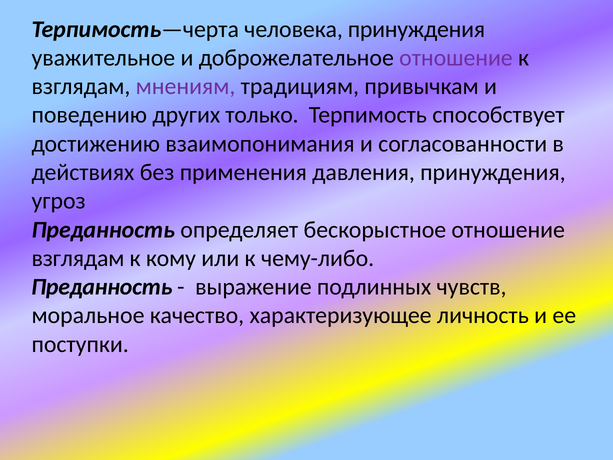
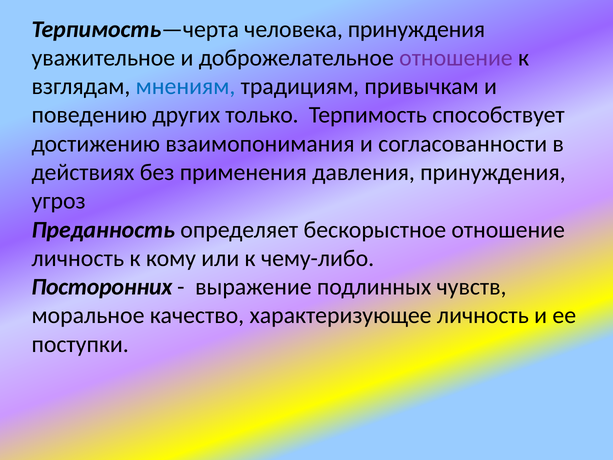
мнениям colour: purple -> blue
взглядам at (78, 258): взглядам -> личность
Преданность at (102, 287): Преданность -> Посторонних
